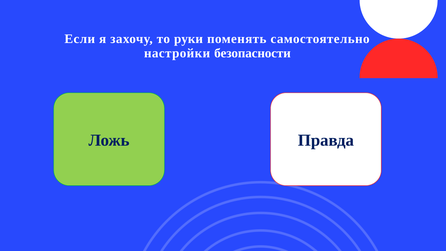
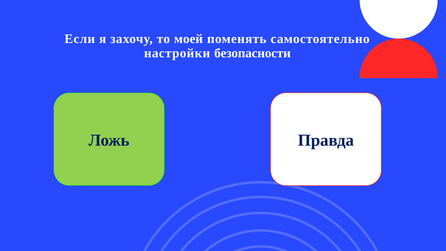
руки: руки -> моей
